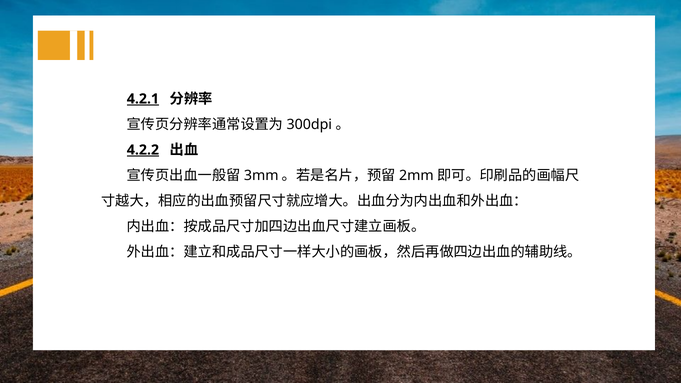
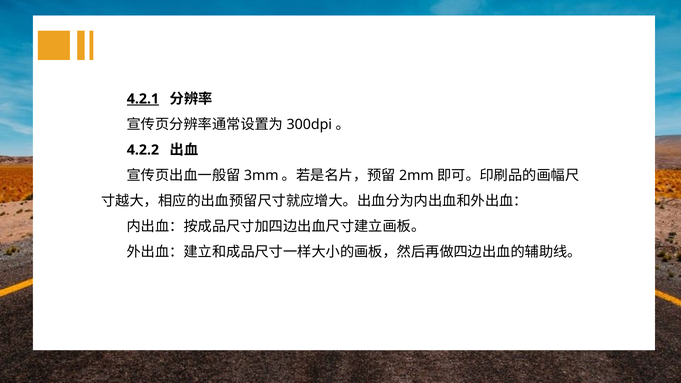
4.2.2 underline: present -> none
